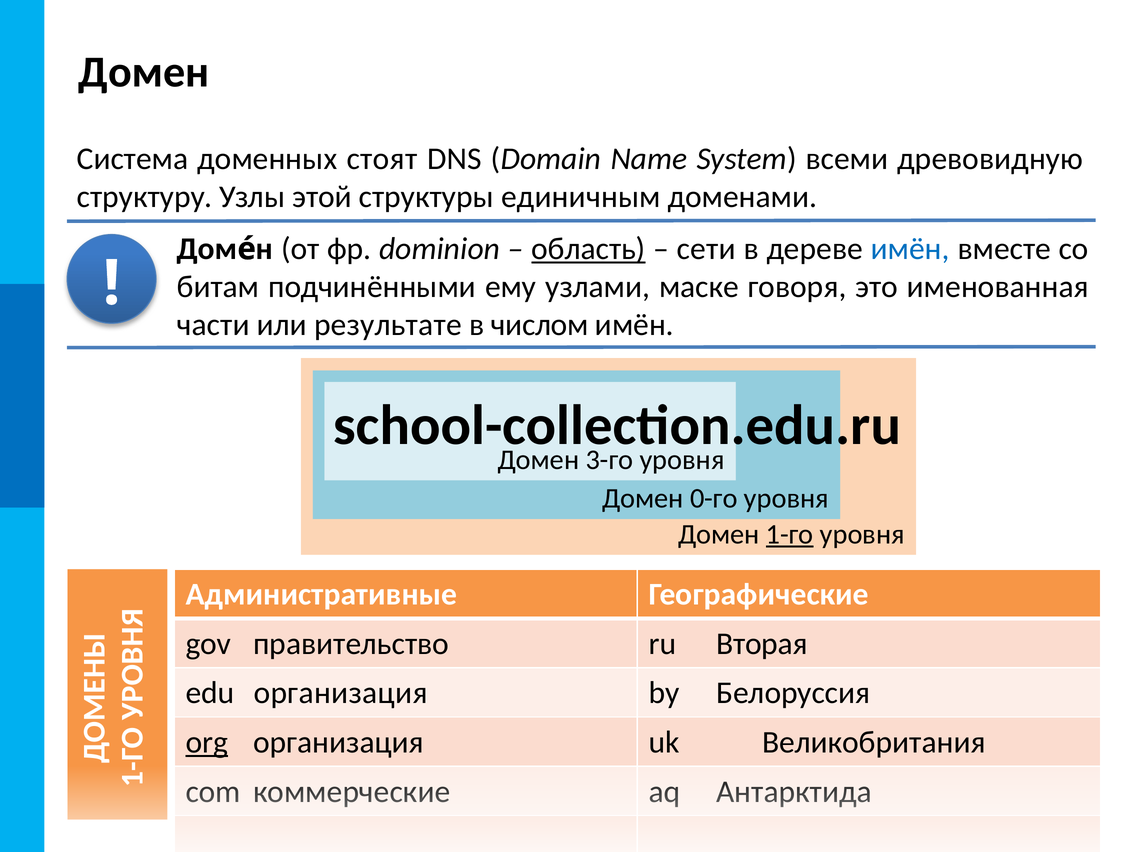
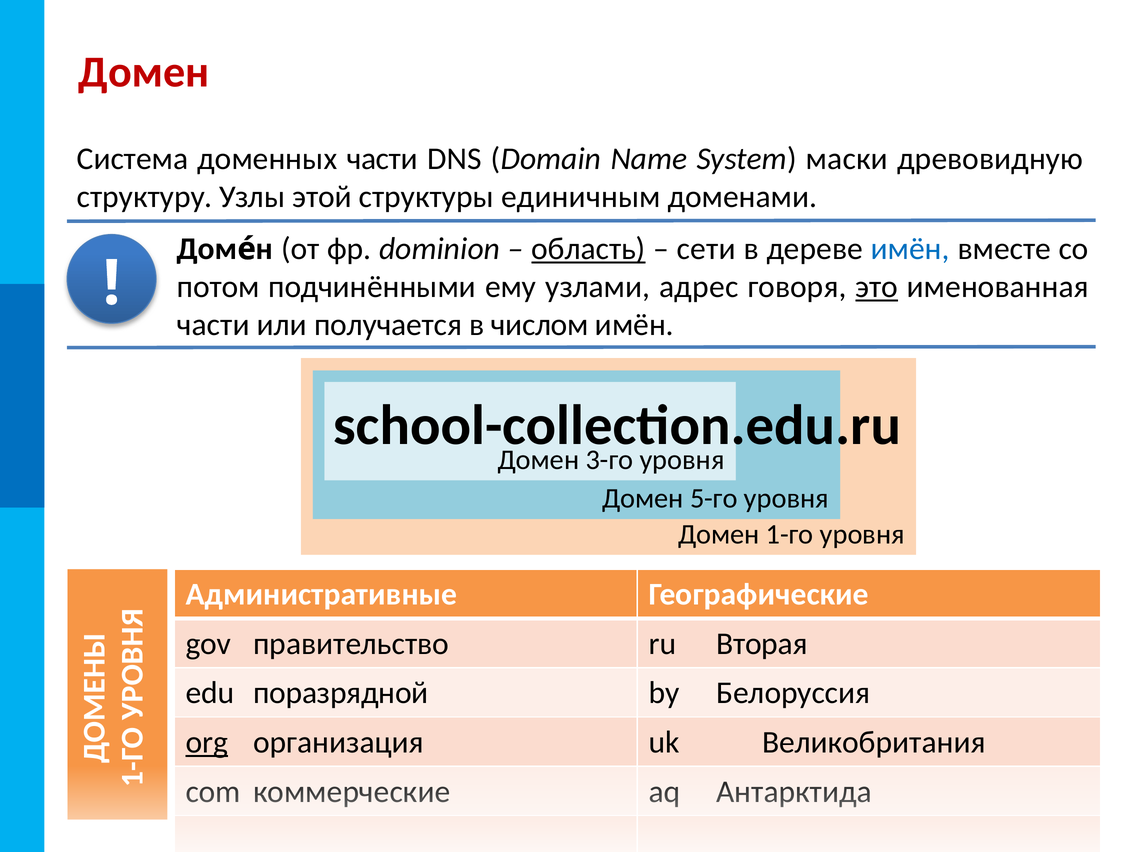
Домен at (144, 72) colour: black -> red
доменных стоят: стоят -> части
всеми: всеми -> маски
битам: битам -> потом
маске: маске -> адрес
это underline: none -> present
результате: результате -> получается
0-го: 0-го -> 5-го
1-го underline: present -> none
edu организация: организация -> поразрядной
